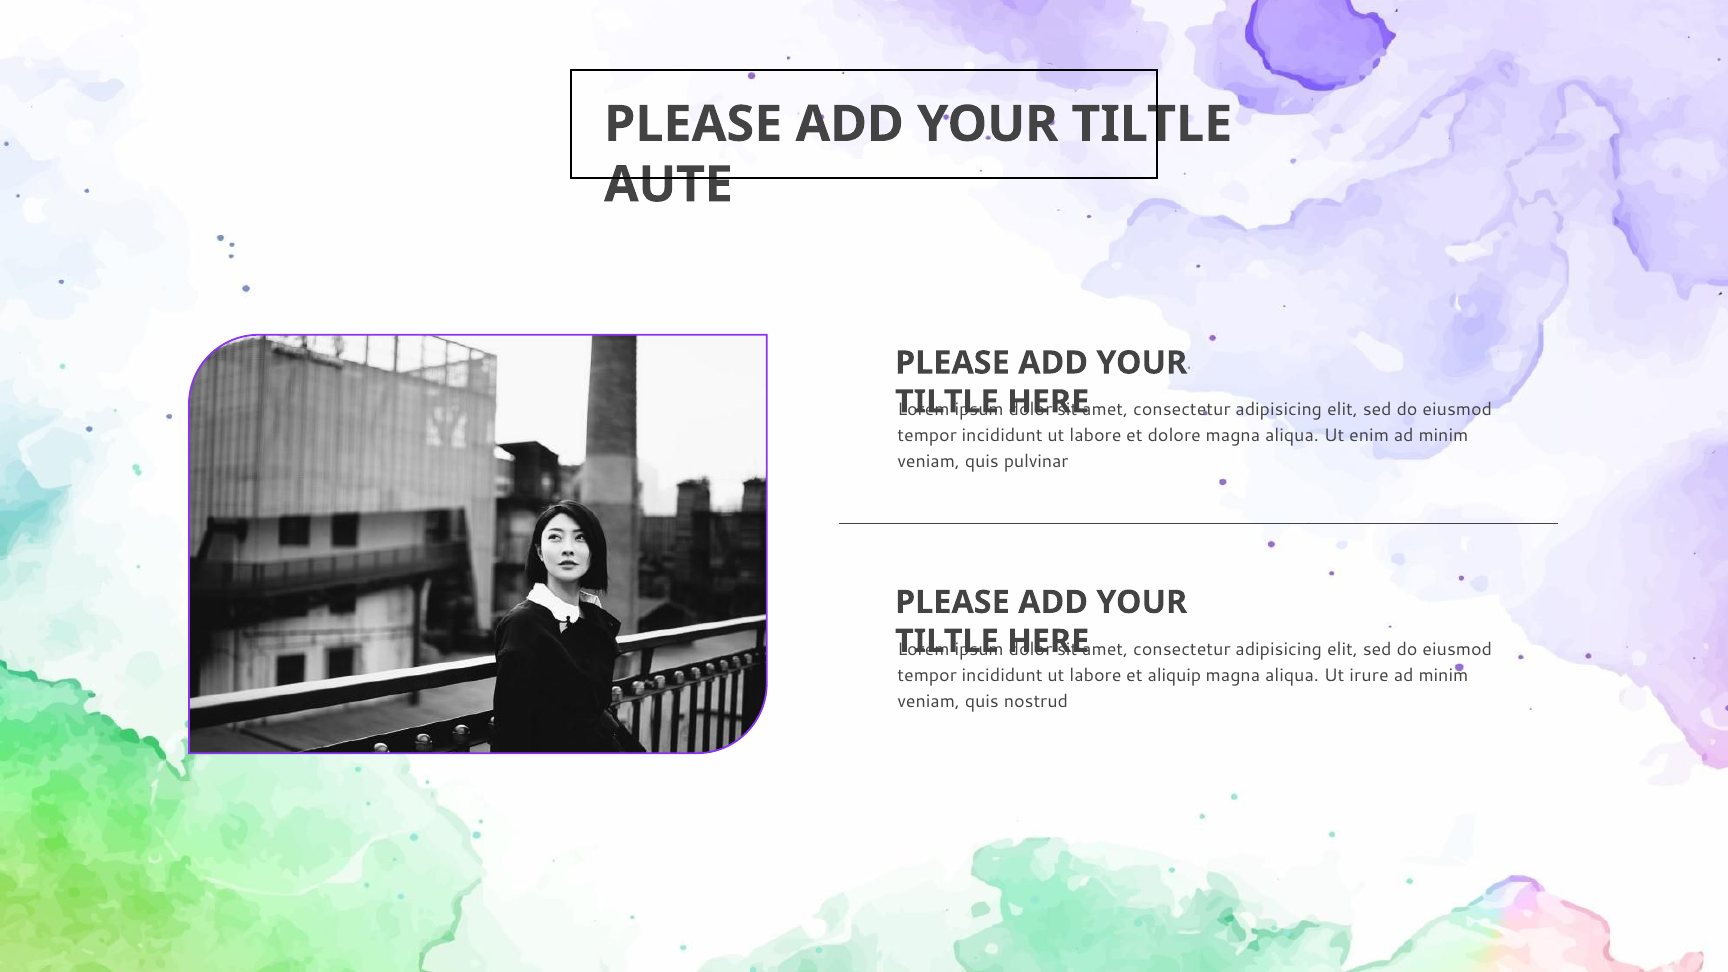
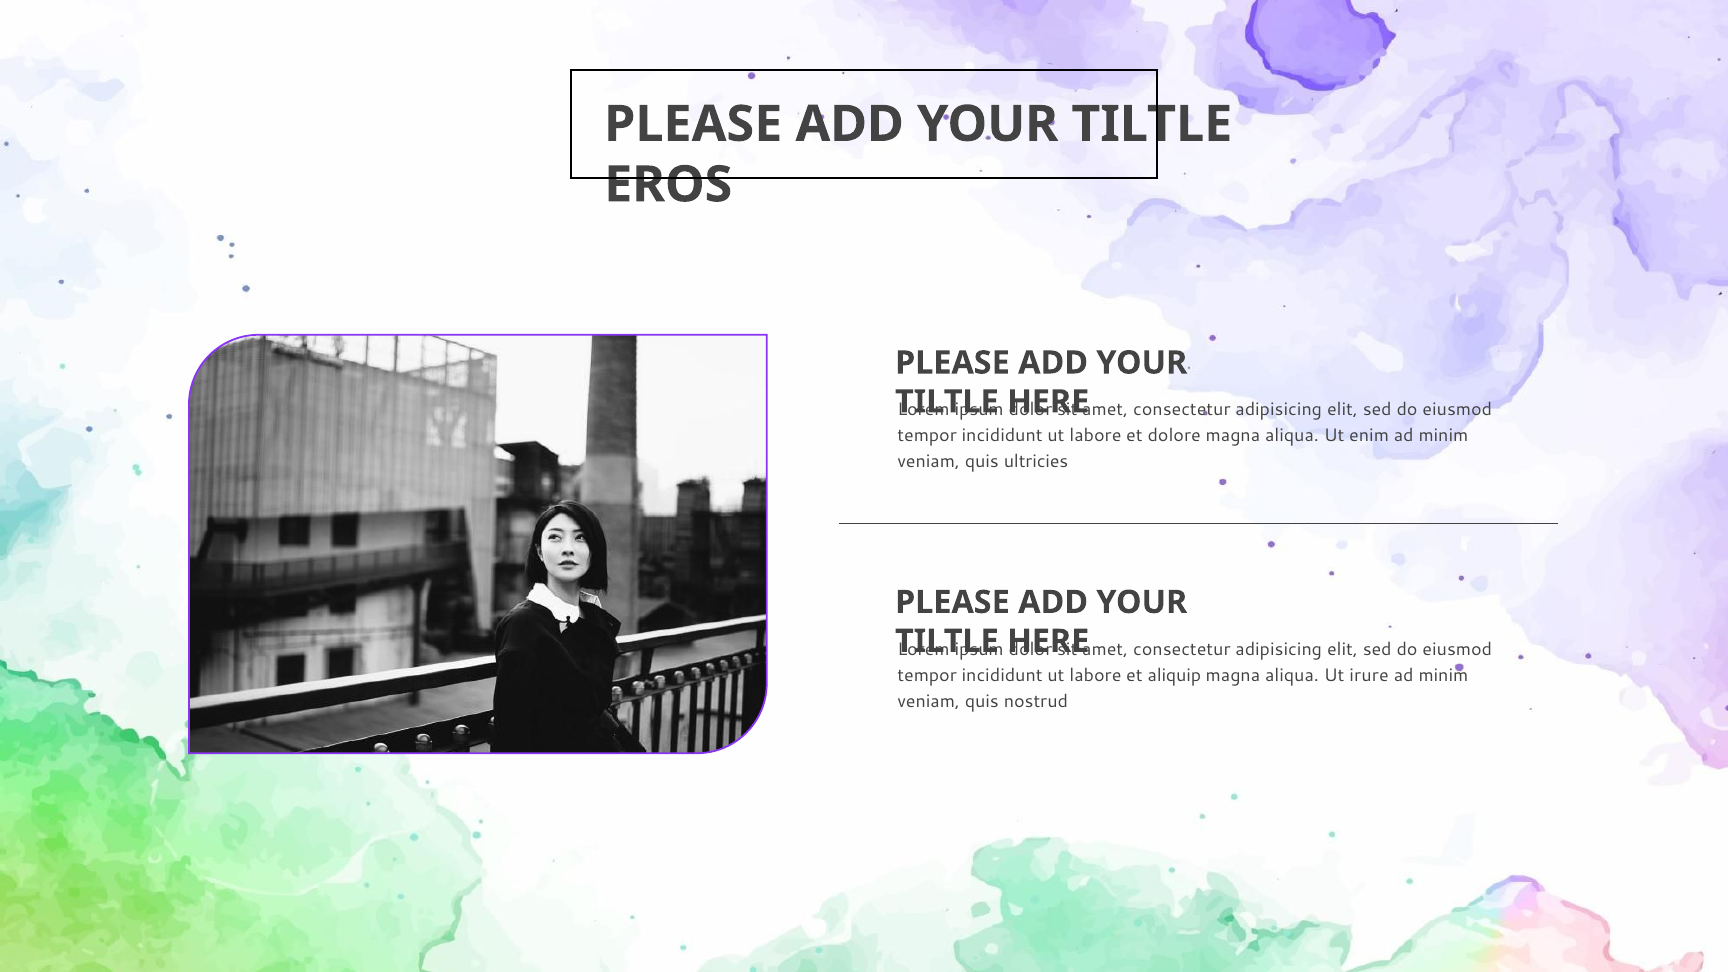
AUTE: AUTE -> EROS
pulvinar: pulvinar -> ultricies
